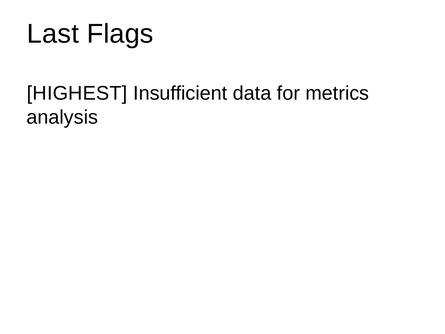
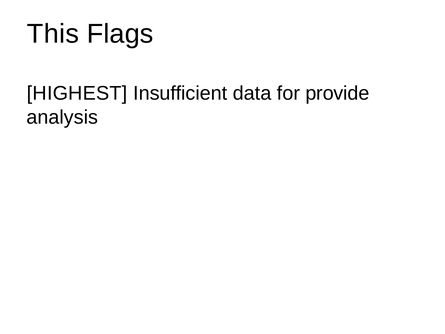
Last: Last -> This
metrics: metrics -> provide
